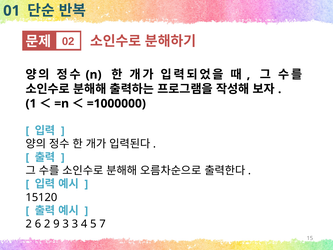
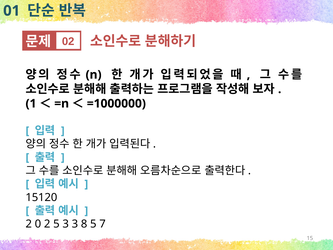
6: 6 -> 0
2 9: 9 -> 5
4: 4 -> 8
